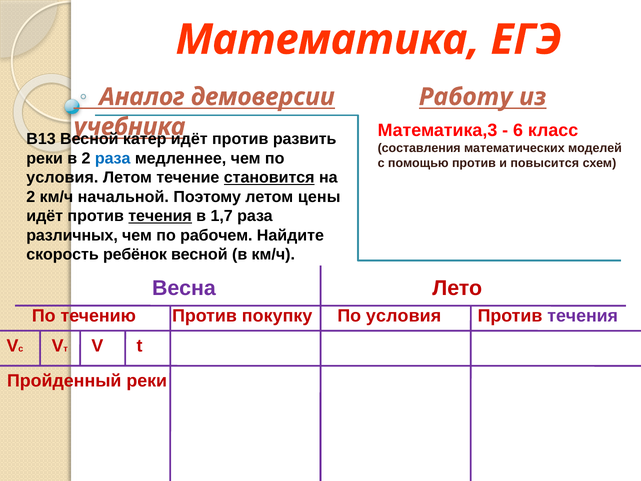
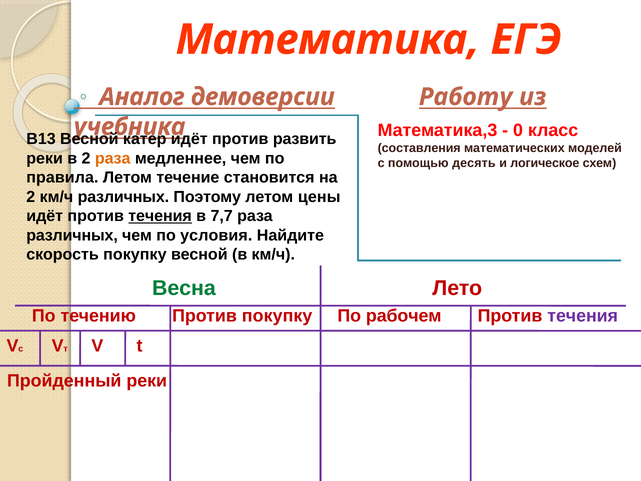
6: 6 -> 0
раза at (113, 158) colour: blue -> orange
помощью против: против -> десять
повысится: повысится -> логическое
условия at (62, 178): условия -> правила
становится underline: present -> none
км/ч начальной: начальной -> различных
1,7: 1,7 -> 7,7
рабочем: рабочем -> условия
скорость ребёнок: ребёнок -> покупку
Весна colour: purple -> green
течению По условия: условия -> рабочем
